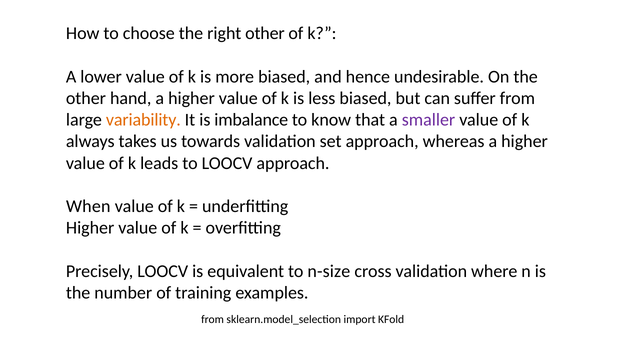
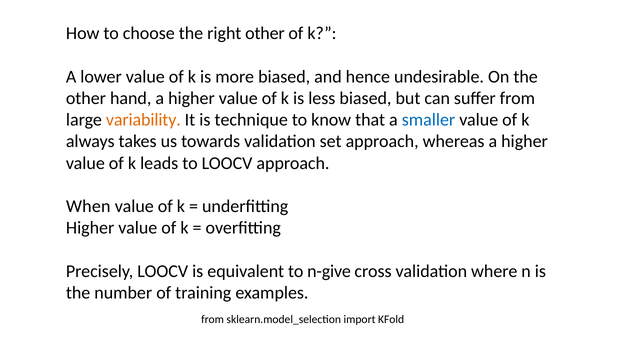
imbalance: imbalance -> technique
smaller colour: purple -> blue
n-size: n-size -> n-give
